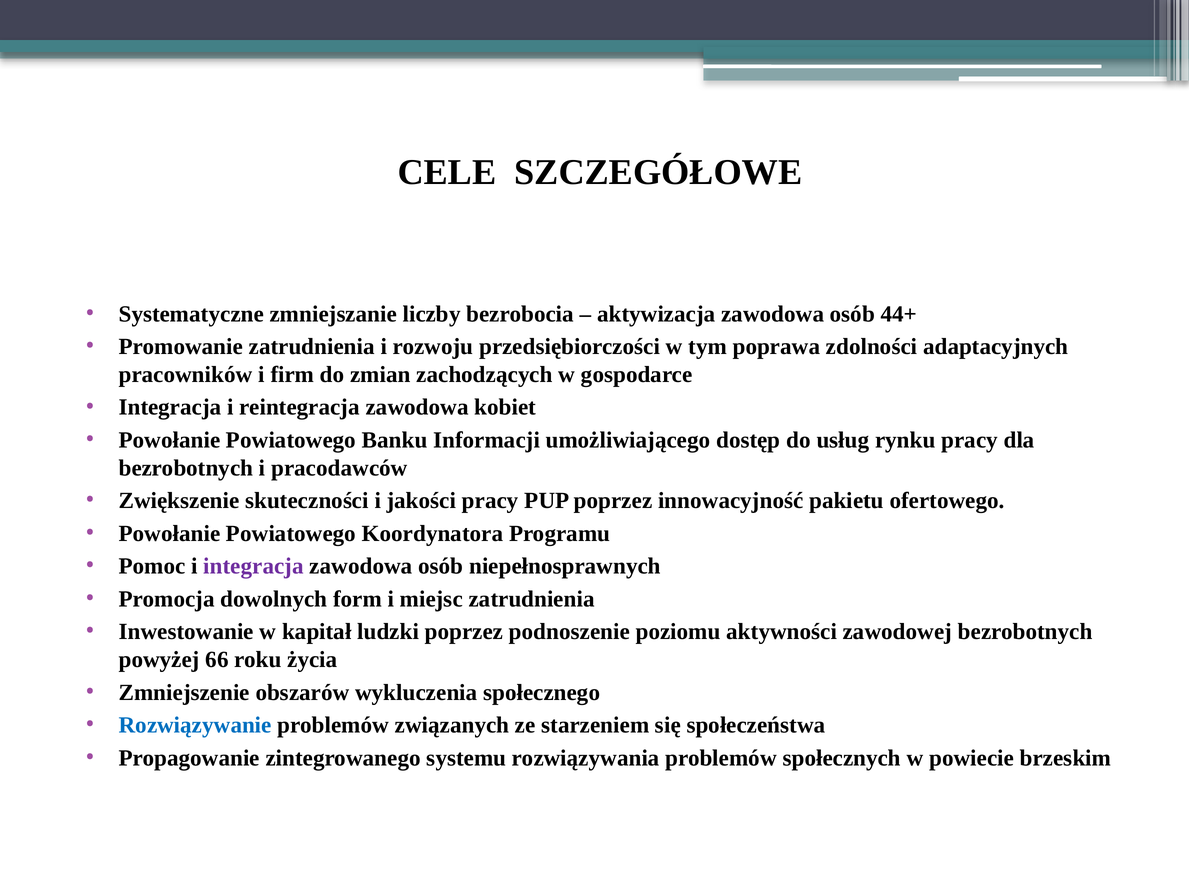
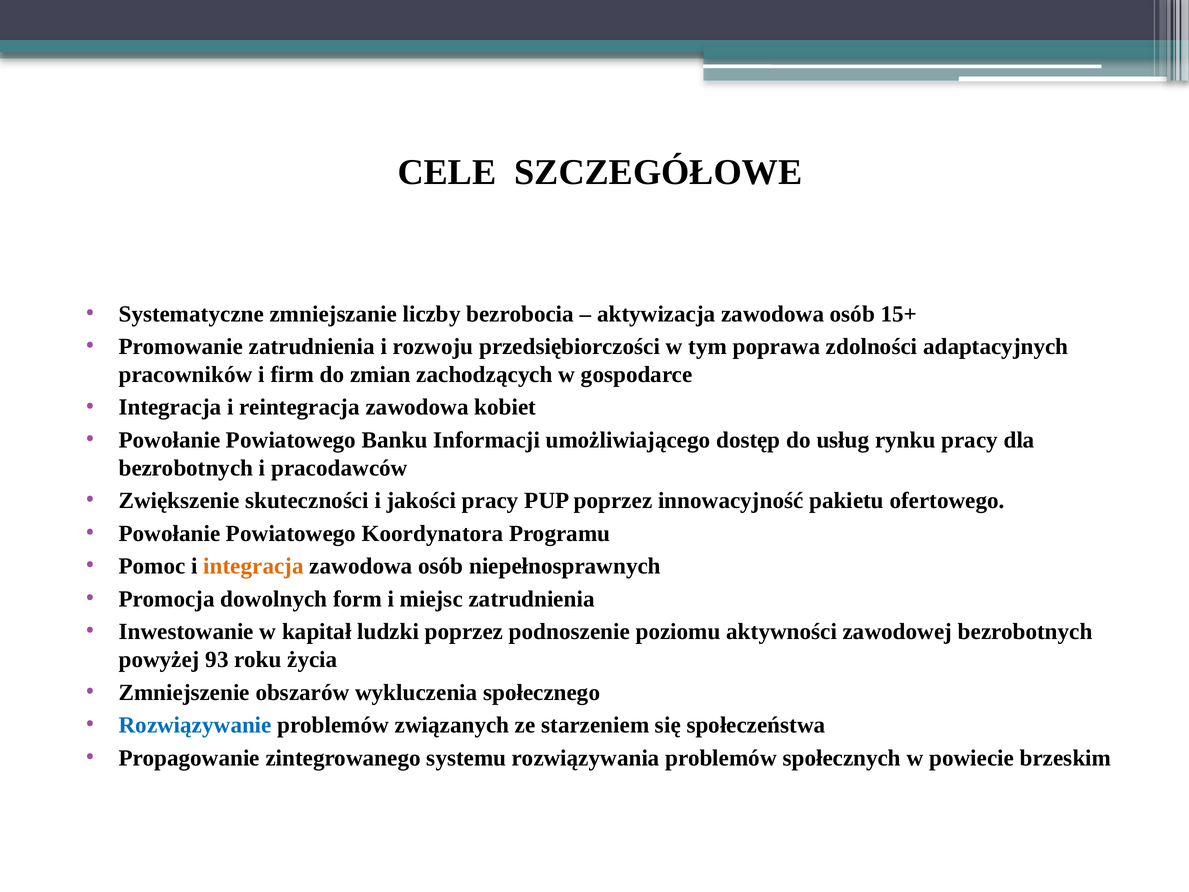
44+: 44+ -> 15+
integracja at (254, 566) colour: purple -> orange
66: 66 -> 93
